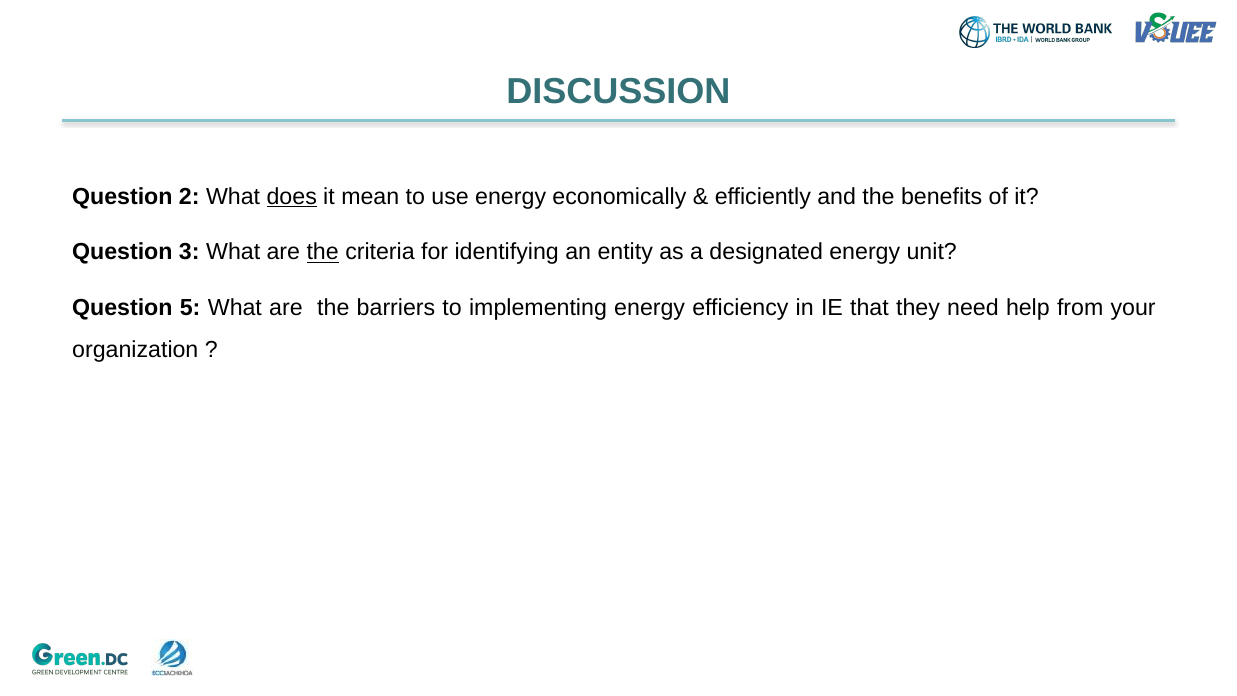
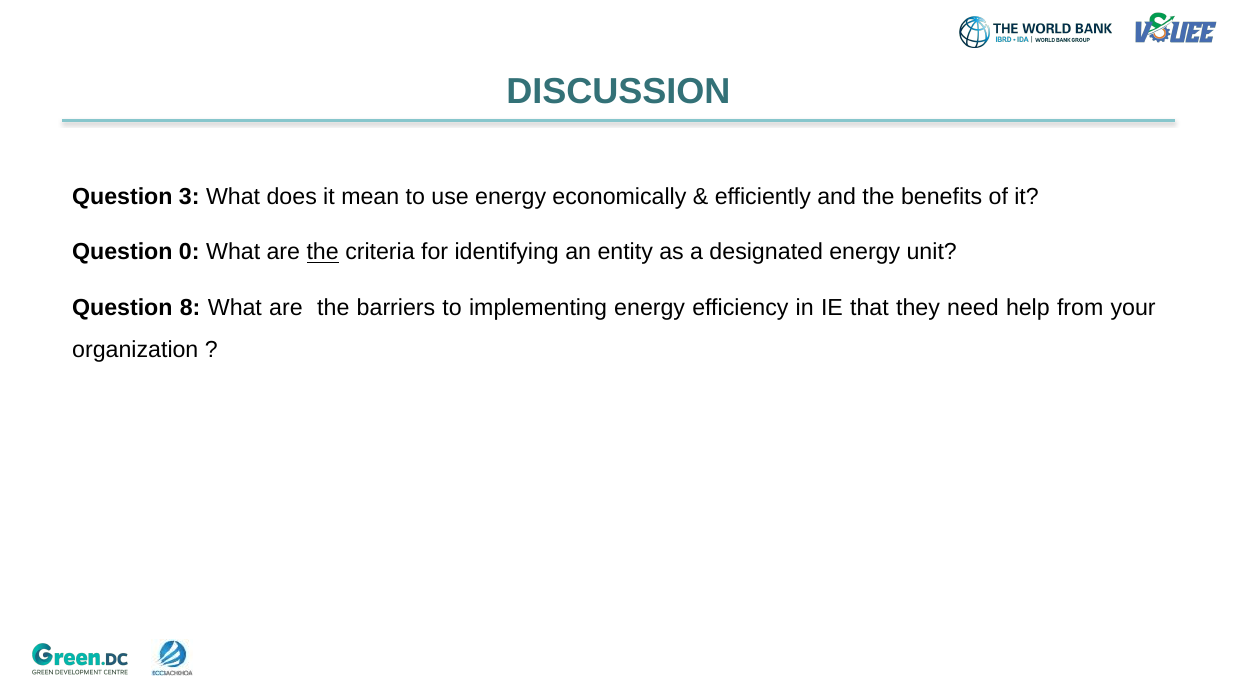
2: 2 -> 3
does underline: present -> none
3: 3 -> 0
5: 5 -> 8
